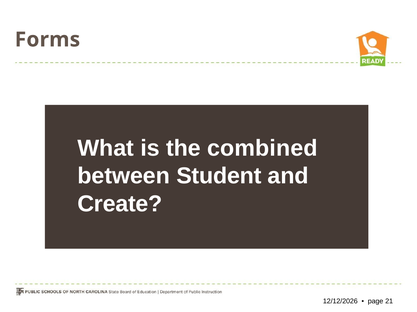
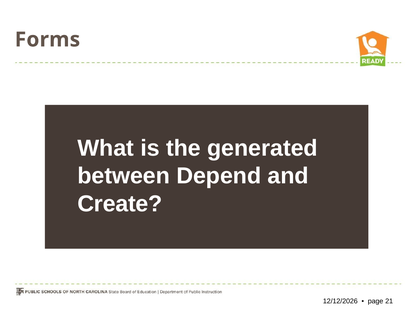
combined: combined -> generated
Student: Student -> Depend
